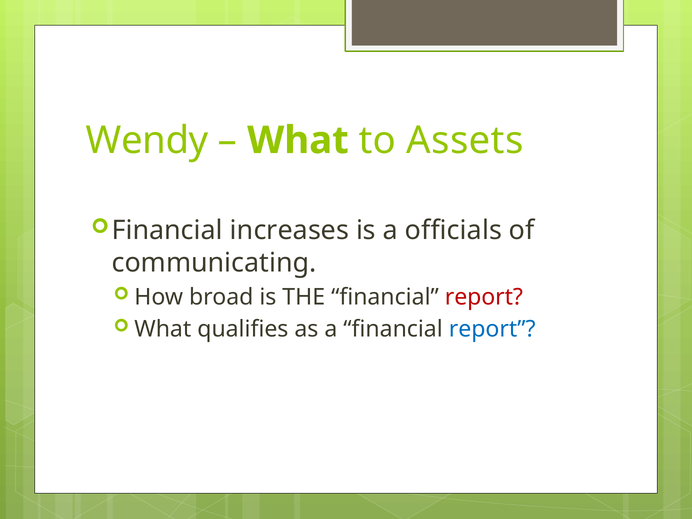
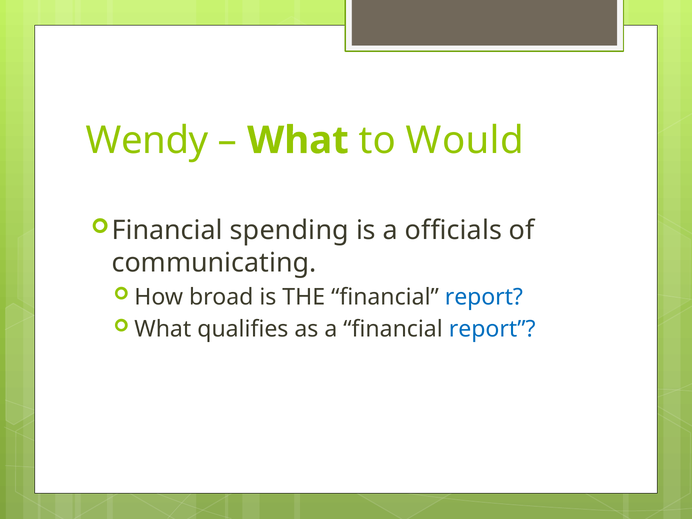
Assets: Assets -> Would
increases: increases -> spending
report at (484, 297) colour: red -> blue
